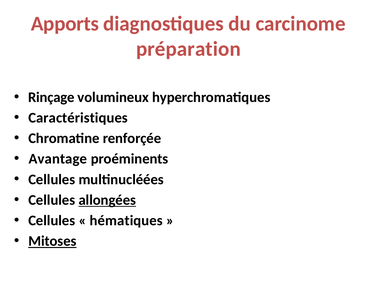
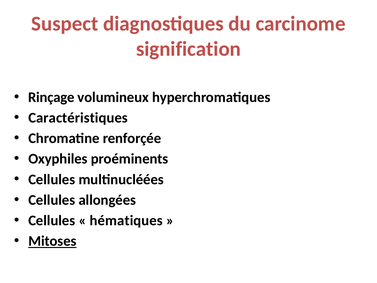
Apports: Apports -> Suspect
préparation: préparation -> signification
Avantage: Avantage -> Oxyphiles
allongées underline: present -> none
